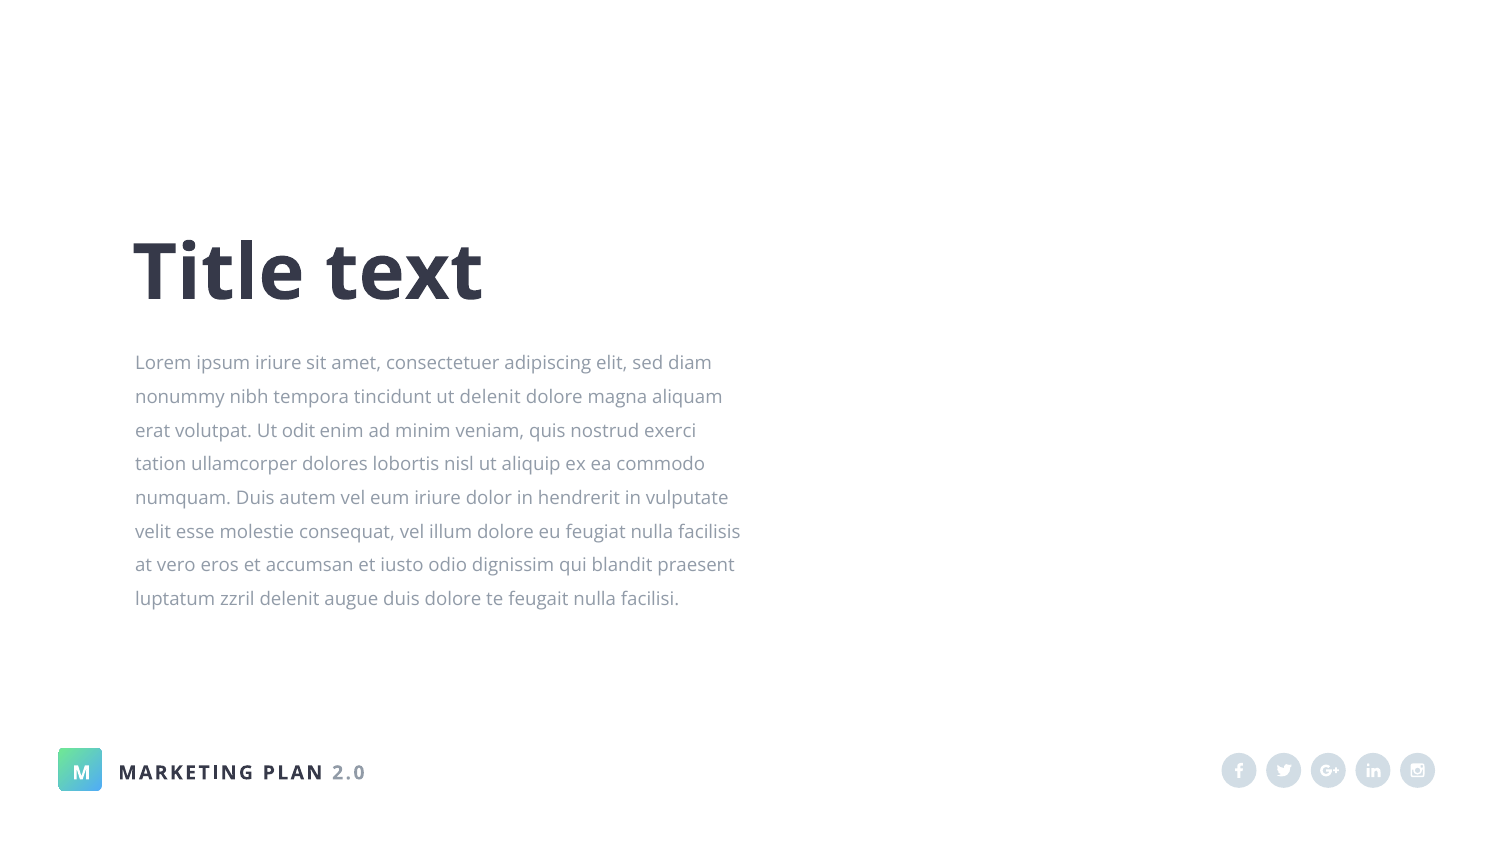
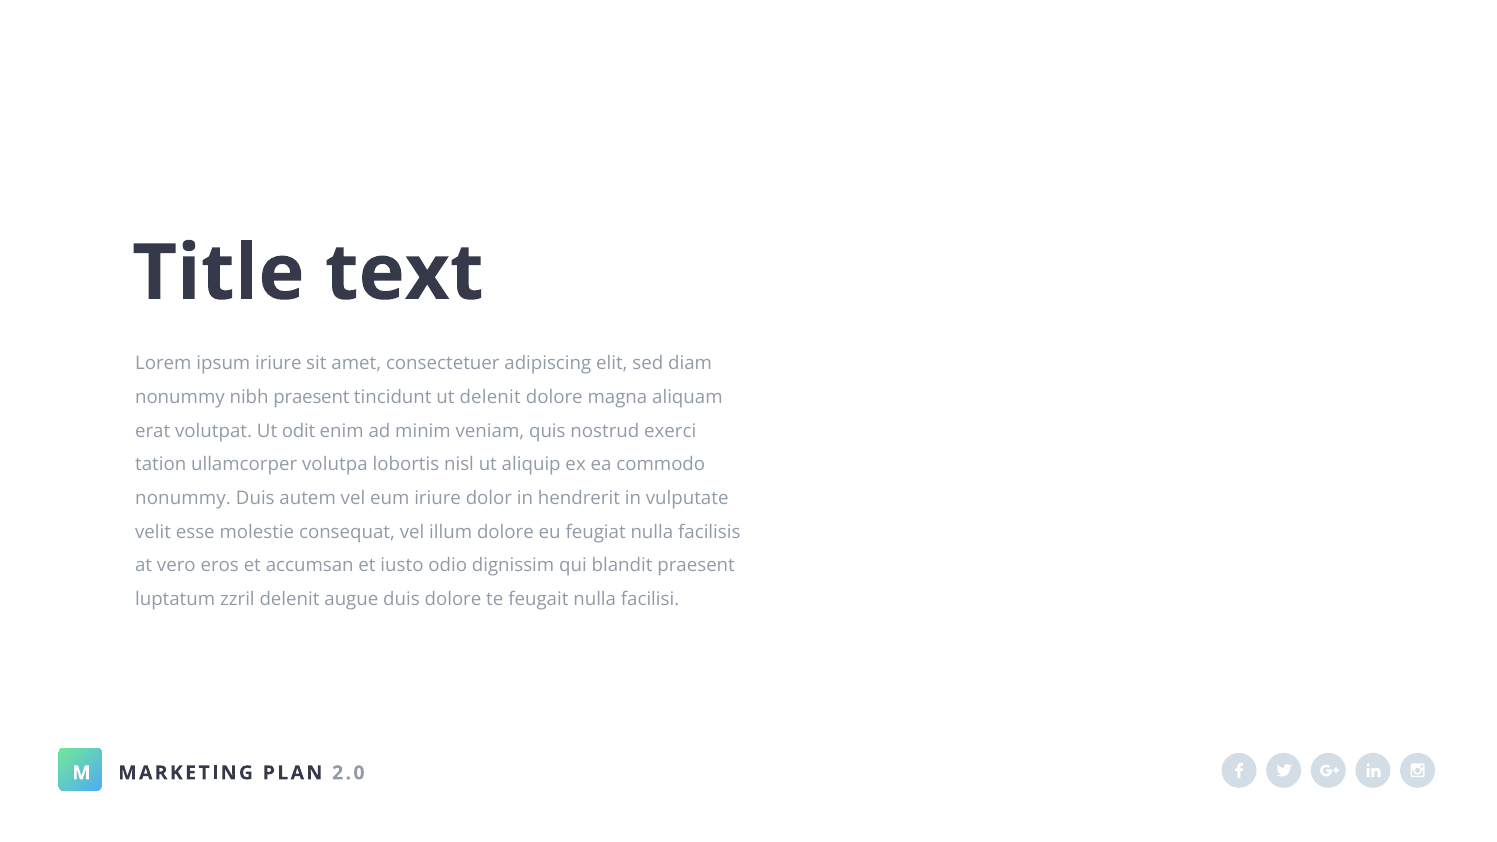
nibh tempora: tempora -> praesent
dolores: dolores -> volutpa
numquam at (183, 498): numquam -> nonummy
